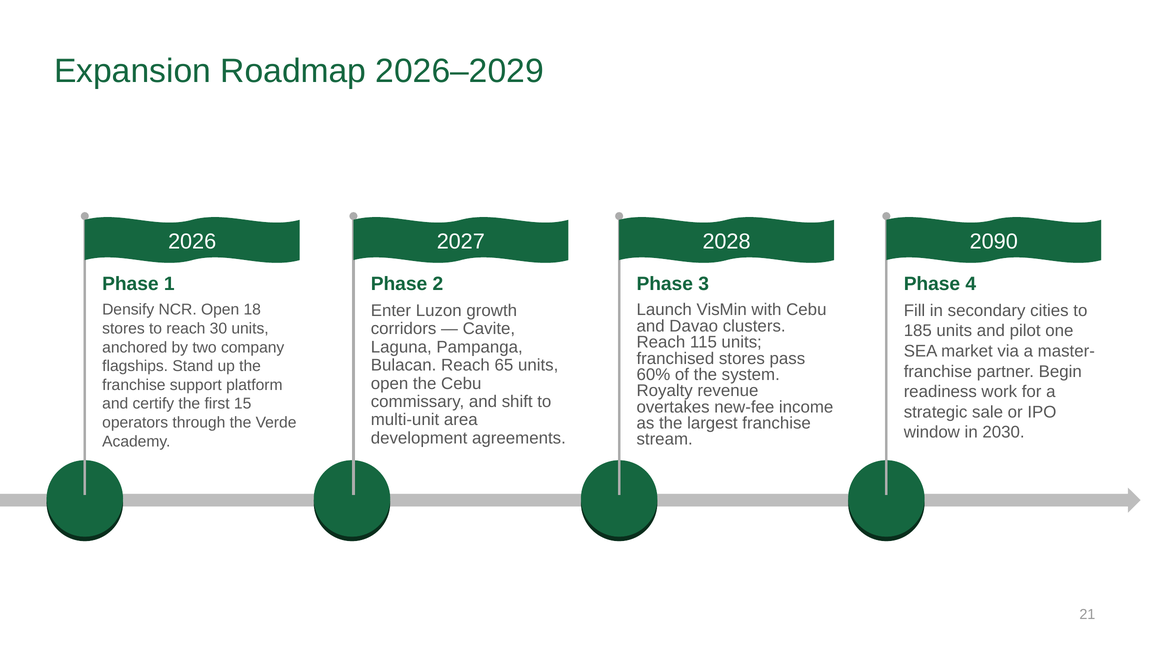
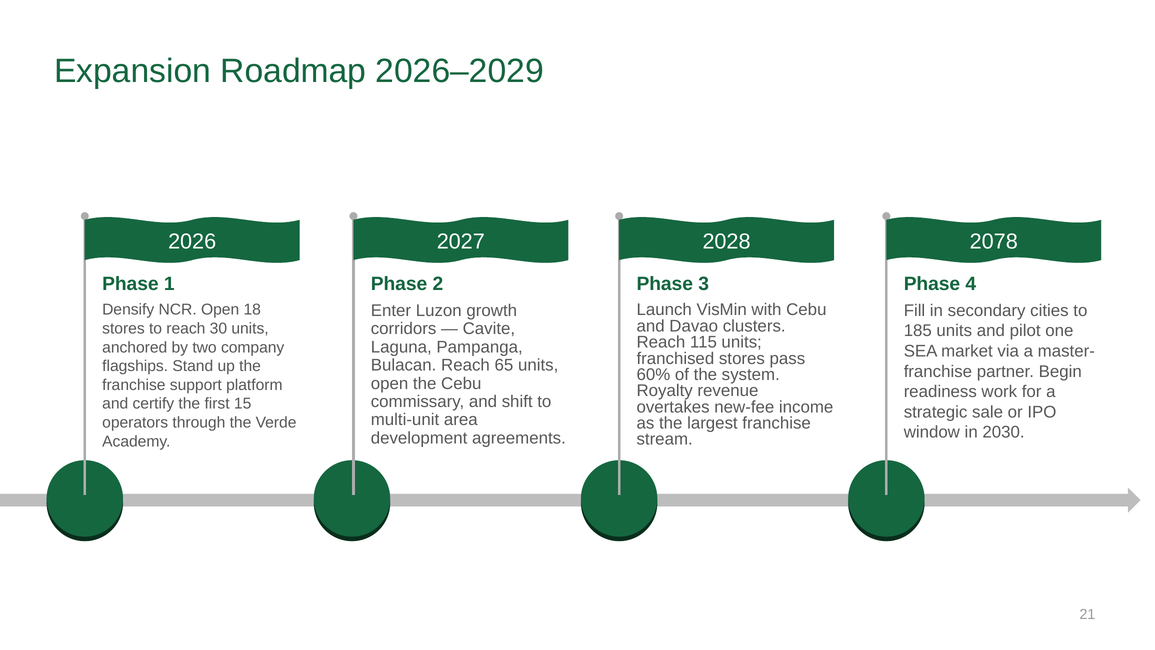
2090: 2090 -> 2078
